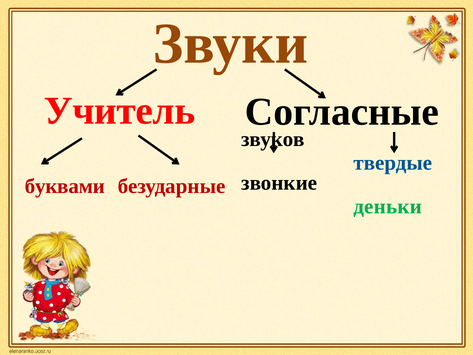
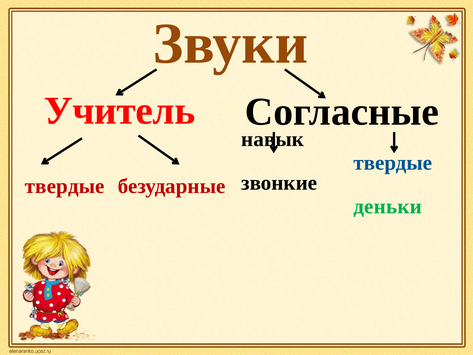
звуков: звуков -> навык
буквами at (65, 186): буквами -> твердые
